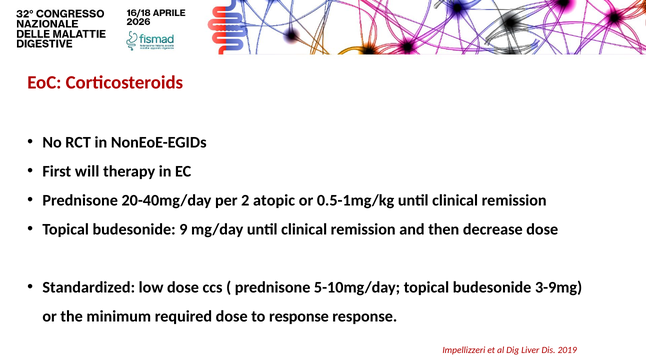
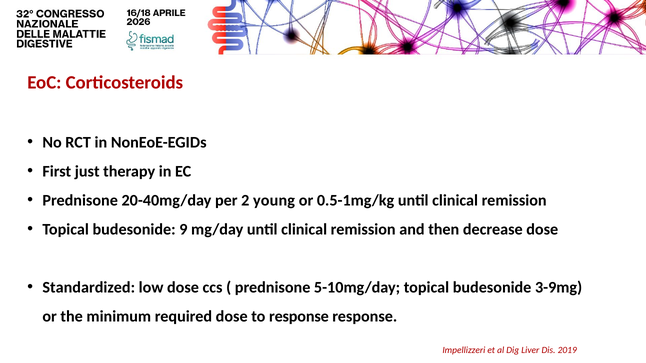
will: will -> just
atopic: atopic -> young
